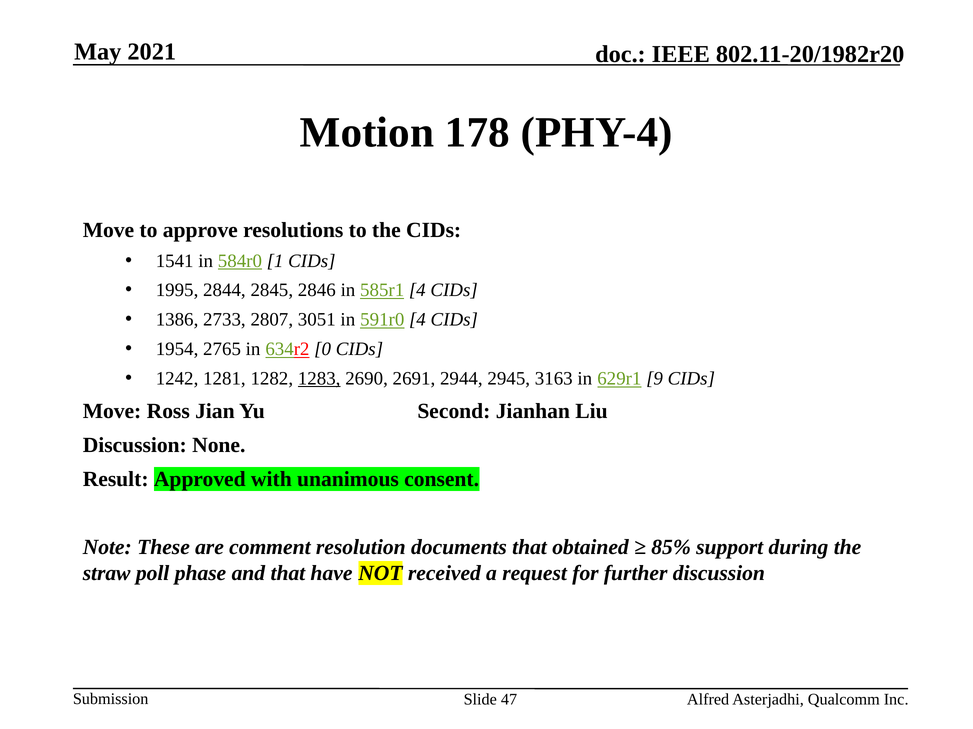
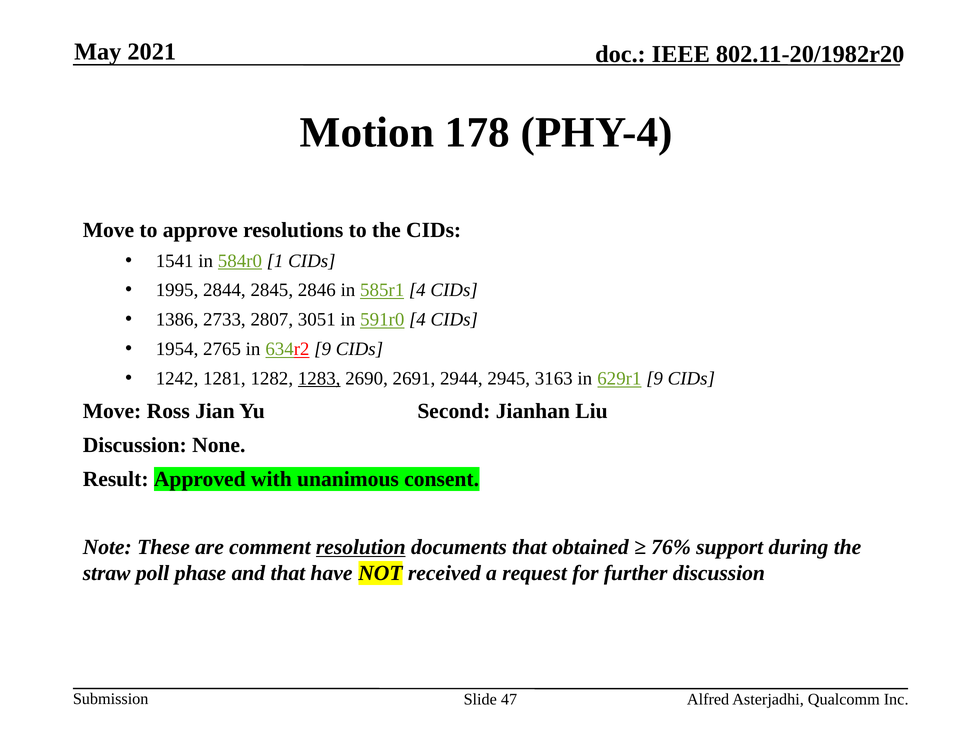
634r2 0: 0 -> 9
resolution underline: none -> present
85%: 85% -> 76%
